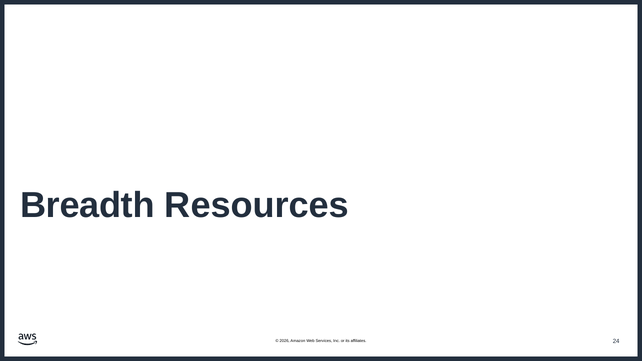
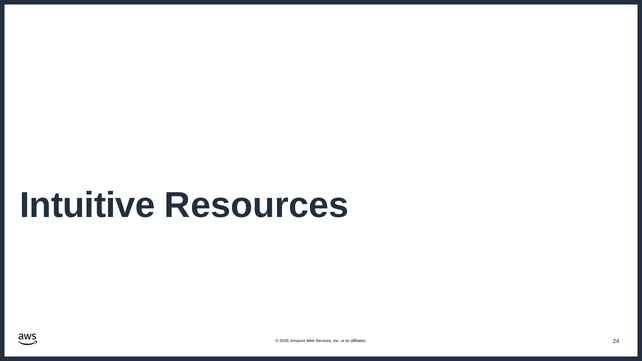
Breadth: Breadth -> Intuitive
